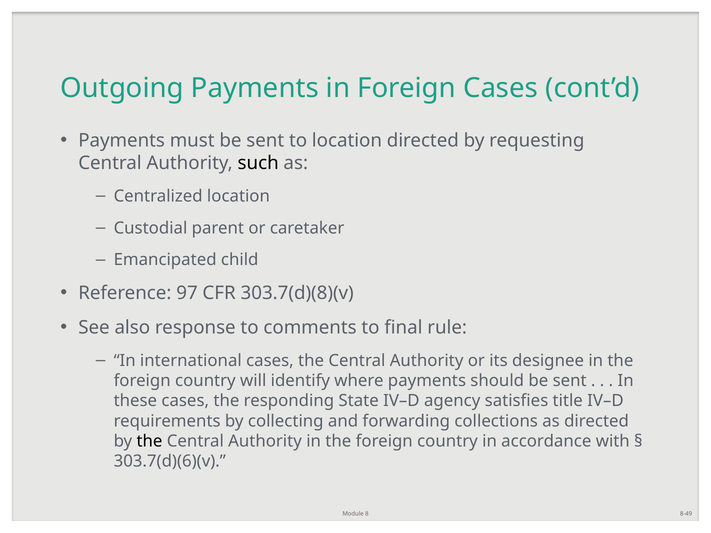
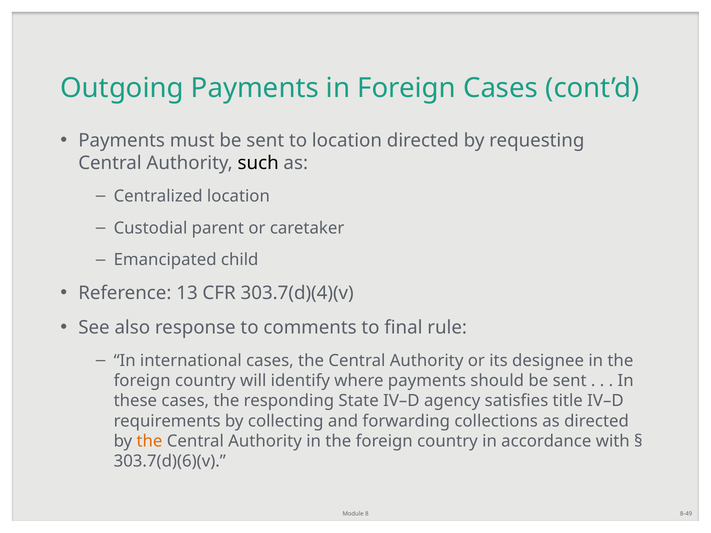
97: 97 -> 13
303.7(d)(8)(v: 303.7(d)(8)(v -> 303.7(d)(4)(v
the at (149, 441) colour: black -> orange
